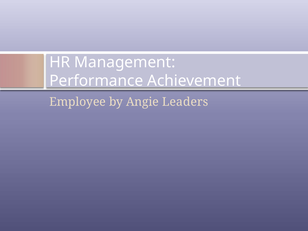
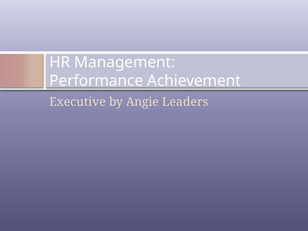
Employee: Employee -> Executive
